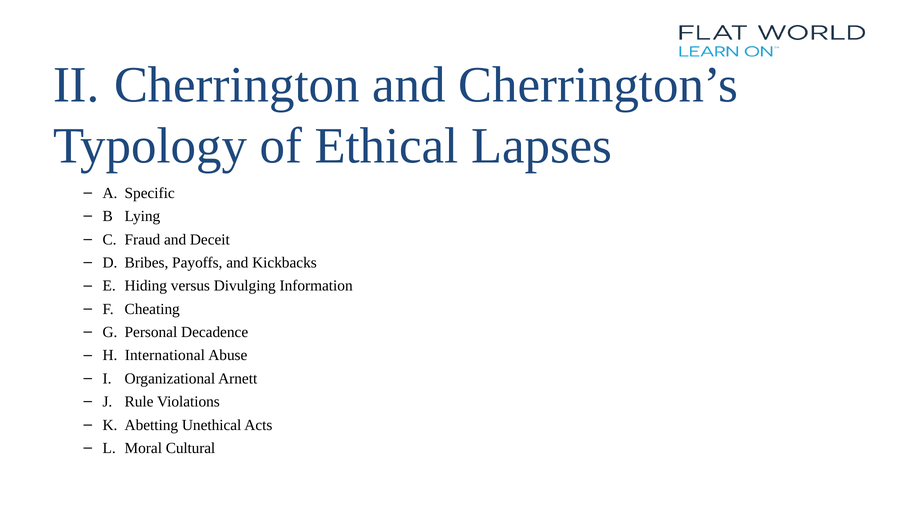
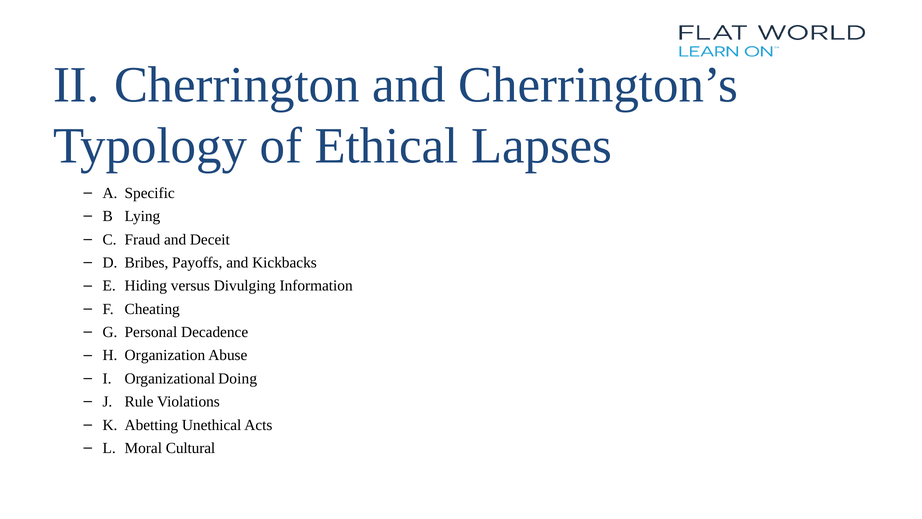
International: International -> Organization
Arnett: Arnett -> Doing
